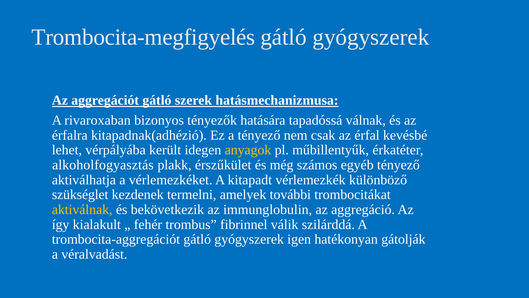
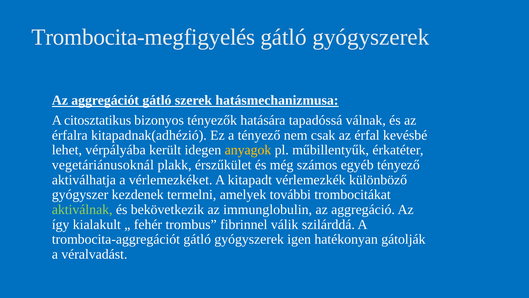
rivaroxaban: rivaroxaban -> citosztatikus
alkoholfogyasztás: alkoholfogyasztás -> vegetáriánusoknál
szükséglet: szükséglet -> gyógyszer
aktiválnak colour: yellow -> light green
